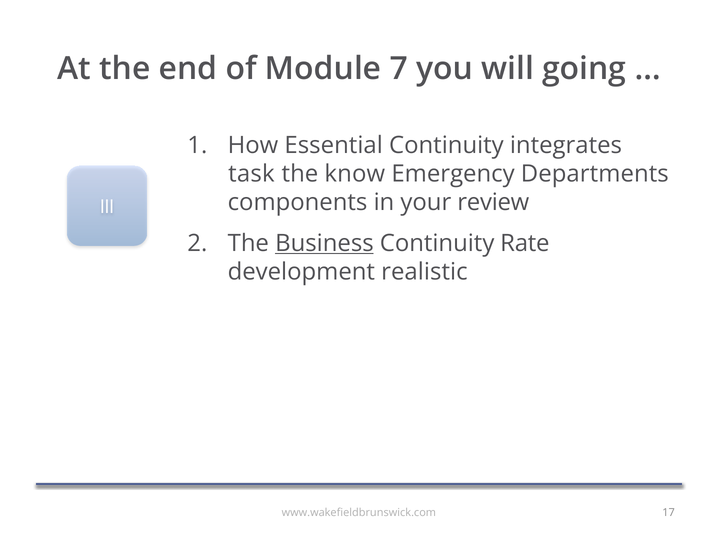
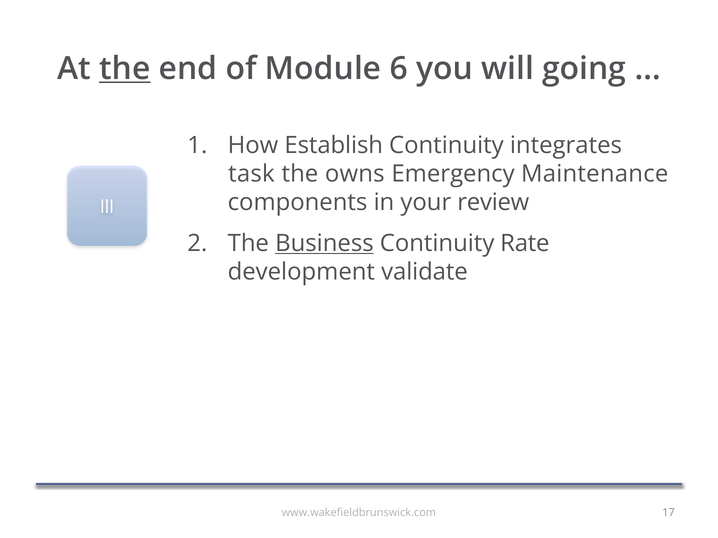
the at (125, 69) underline: none -> present
7: 7 -> 6
Essential: Essential -> Establish
know: know -> owns
Departments: Departments -> Maintenance
realistic: realistic -> validate
